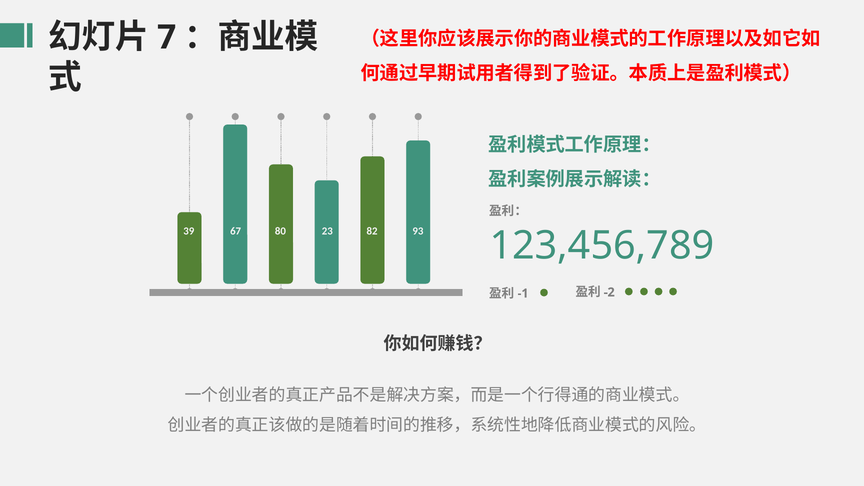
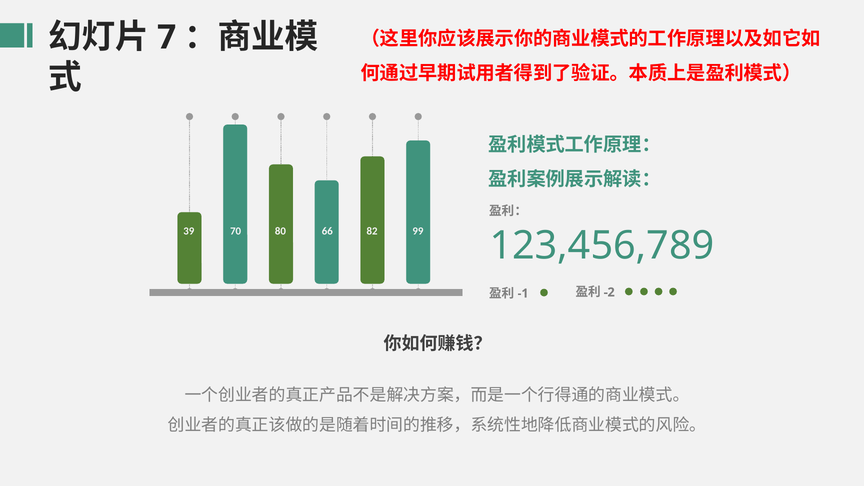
67: 67 -> 70
23: 23 -> 66
93: 93 -> 99
